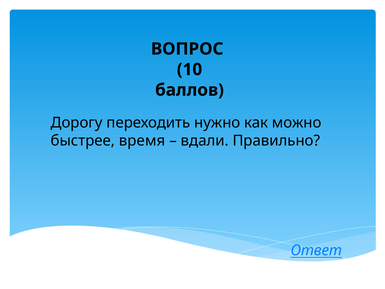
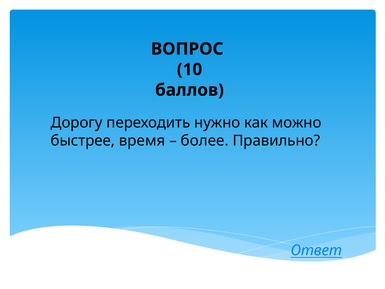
вдали: вдали -> более
